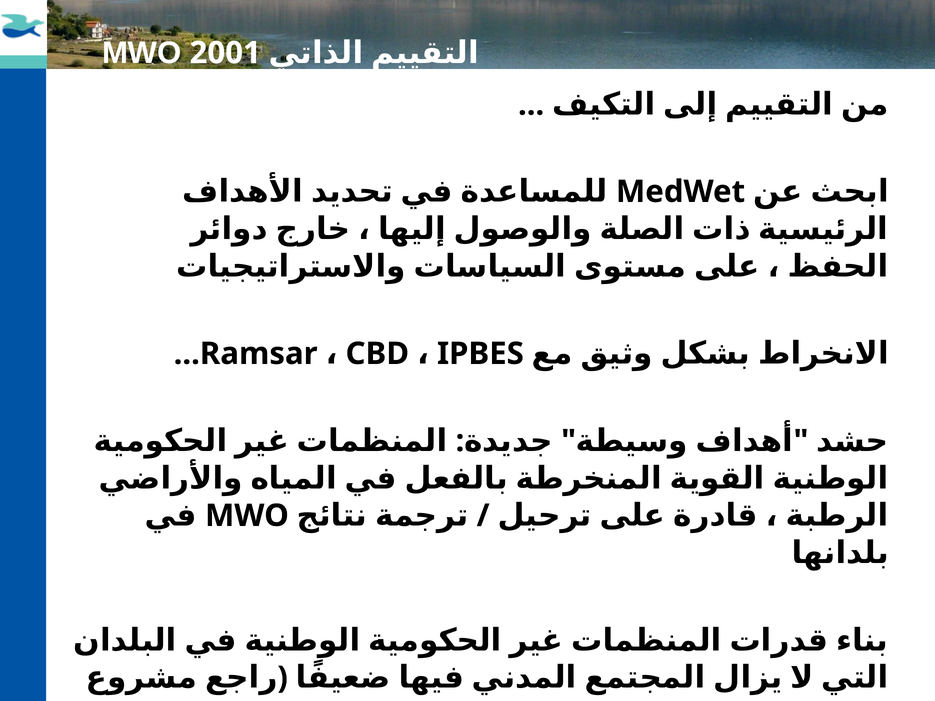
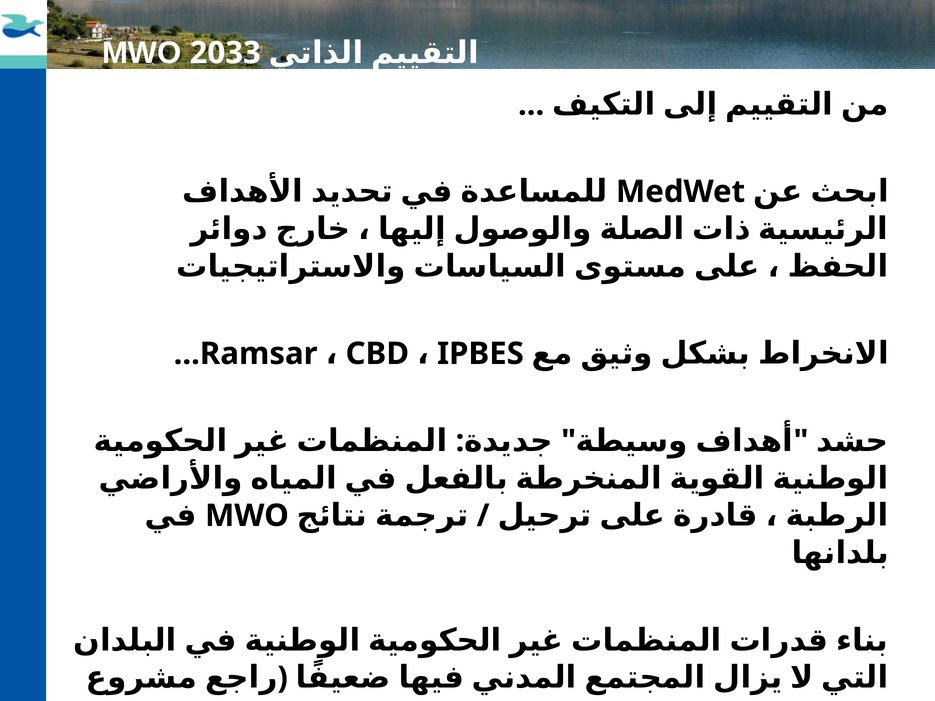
2001: 2001 -> 2033
